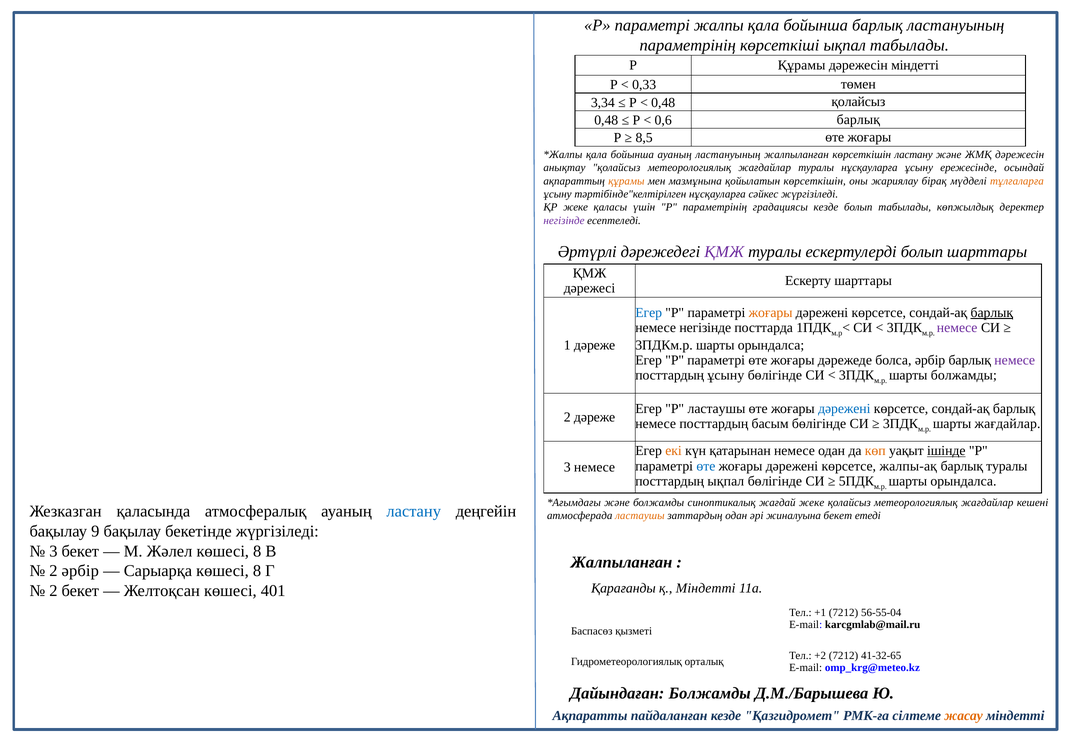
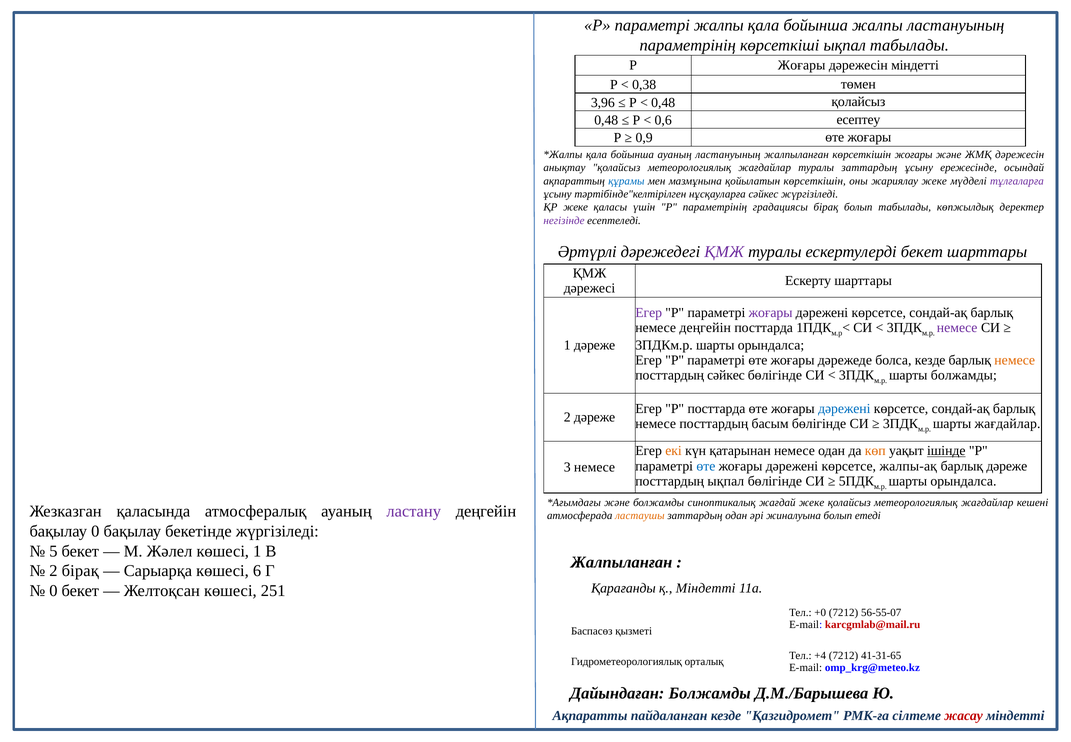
бойынша барлық: барлық -> жалпы
Р Құрамы: Құрамы -> Жоғары
0,33: 0,33 -> 0,38
3,34: 3,34 -> 3,96
0,6 барлық: барлық -> есептеу
8,5: 8,5 -> 0,9
көрсеткішін ластану: ластану -> жоғары
туралы нұсқауларға: нұсқауларға -> заттардың
құрамы at (626, 181) colour: orange -> blue
жариялау бірақ: бірақ -> жеке
тұлғаларға colour: orange -> purple
градациясы кезде: кезде -> бірақ
ескертулерді болып: болып -> бекет
Егер at (649, 312) colour: blue -> purple
жоғары at (771, 312) colour: orange -> purple
барлық at (992, 312) underline: present -> none
немесе негізінде: негізінде -> деңгейін
болса әрбір: әрбір -> кезде
немесе at (1015, 360) colour: purple -> orange
посттардың ұсыну: ұсыну -> сәйкес
Р ластаушы: ластаушы -> посттарда
барлық туралы: туралы -> дәреже
ластану at (414, 511) colour: blue -> purple
жиналуына бекет: бекет -> болып
бақылау 9: 9 -> 0
3 at (53, 551): 3 -> 5
Жәлел көшесі 8: 8 -> 1
2 әрбір: әрбір -> бірақ
Сарыарқа көшесі 8: 8 -> 6
2 at (53, 590): 2 -> 0
401: 401 -> 251
+1: +1 -> +0
56-55-04: 56-55-04 -> 56-55-07
karcgmlab@mail.ru colour: black -> red
+2: +2 -> +4
41-32-65: 41-32-65 -> 41-31-65
жасау colour: orange -> red
